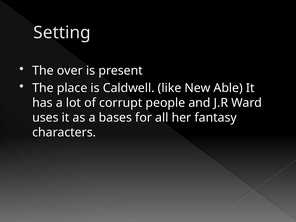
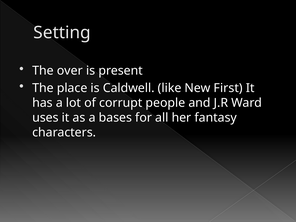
Able: Able -> First
